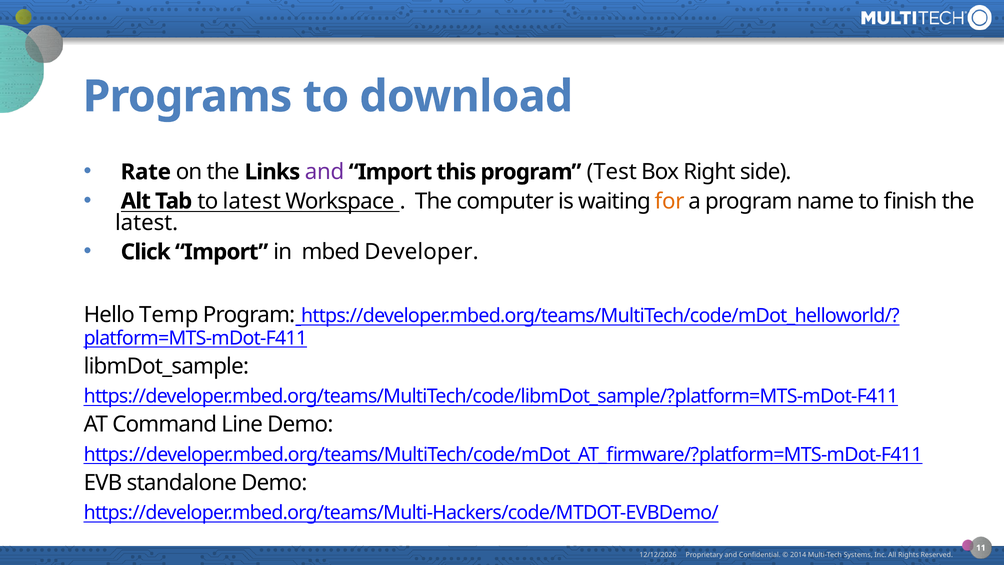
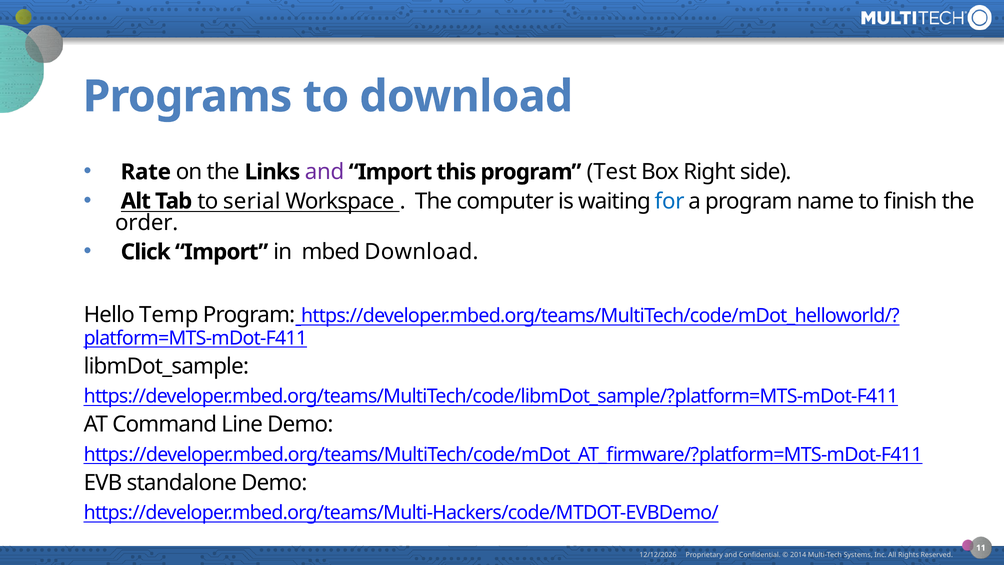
to latest: latest -> serial
for colour: orange -> blue
latest at (147, 223): latest -> order
mbed Developer: Developer -> Download
